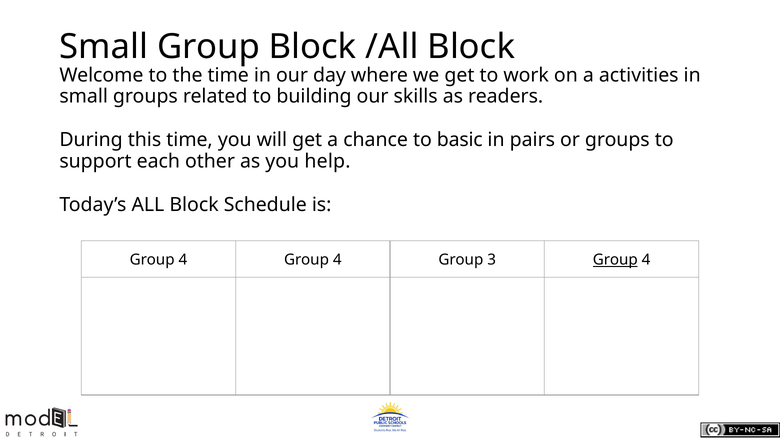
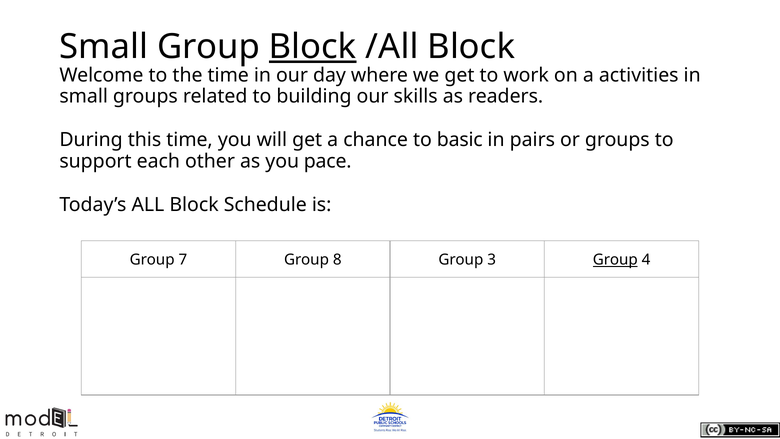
Block at (313, 47) underline: none -> present
help: help -> pace
4 at (183, 260): 4 -> 7
4 at (337, 260): 4 -> 8
